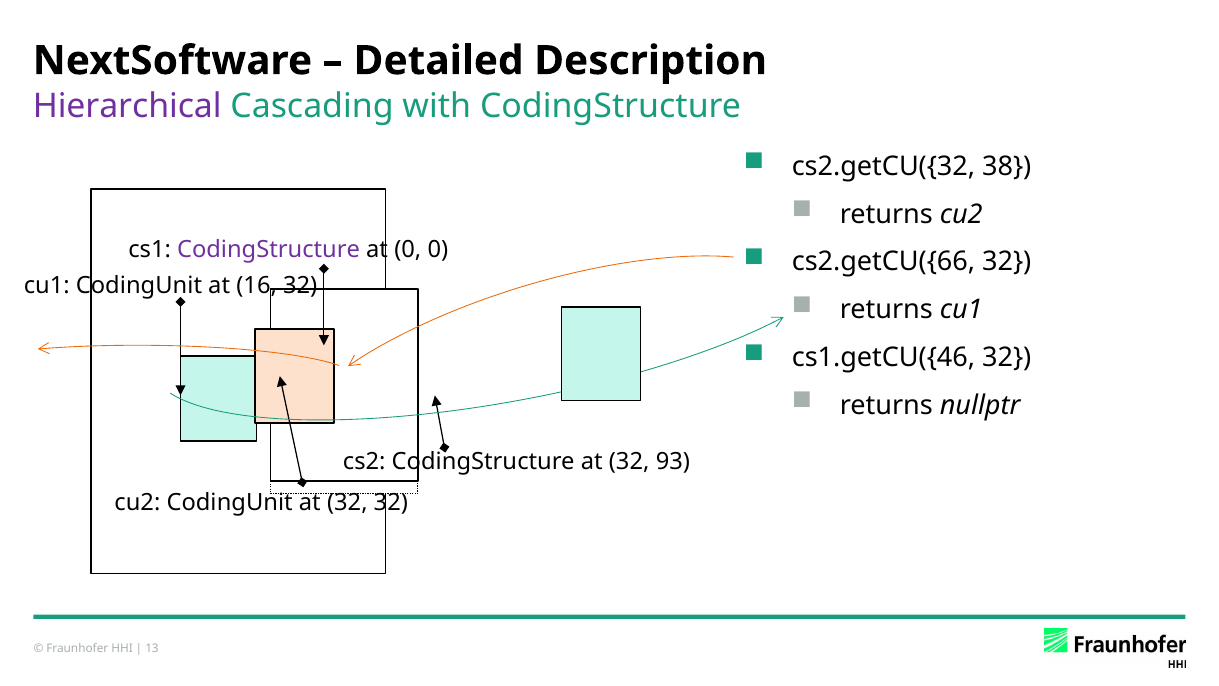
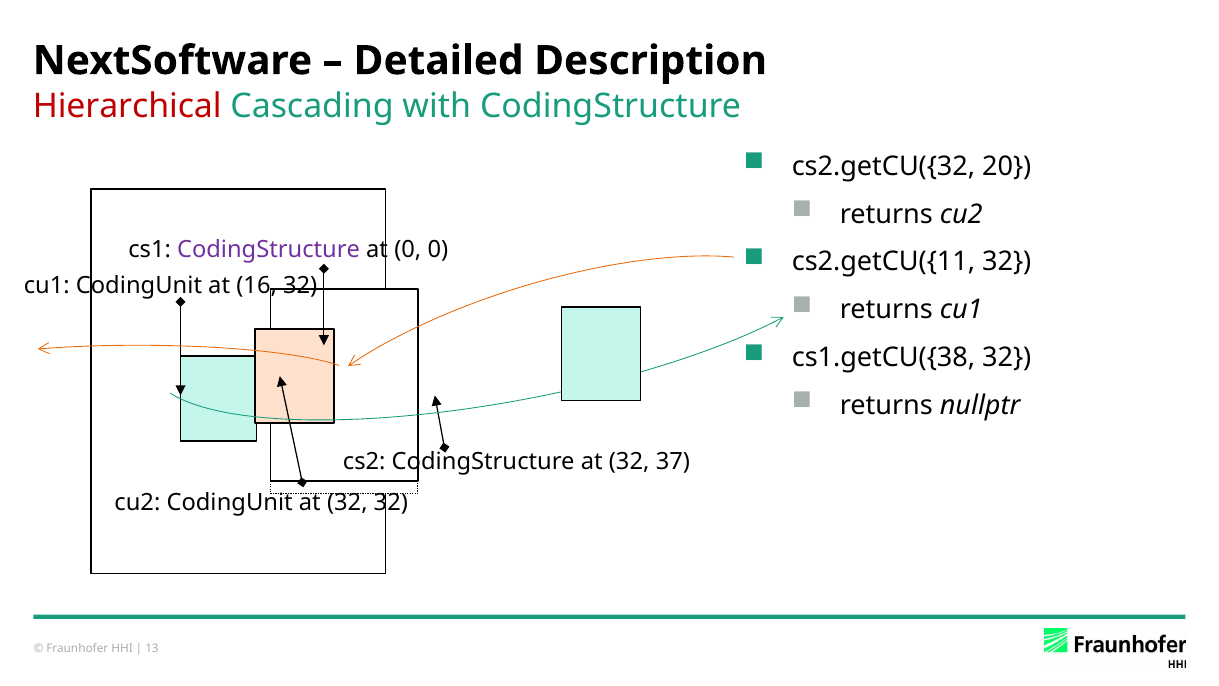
Hierarchical colour: purple -> red
38: 38 -> 20
cs2.getCU({66: cs2.getCU({66 -> cs2.getCU({11
cs1.getCU({46: cs1.getCU({46 -> cs1.getCU({38
93: 93 -> 37
